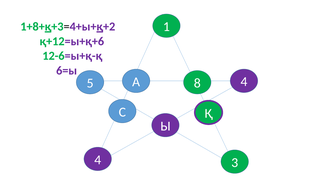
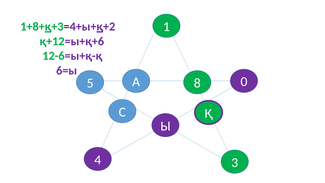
8 4: 4 -> 0
